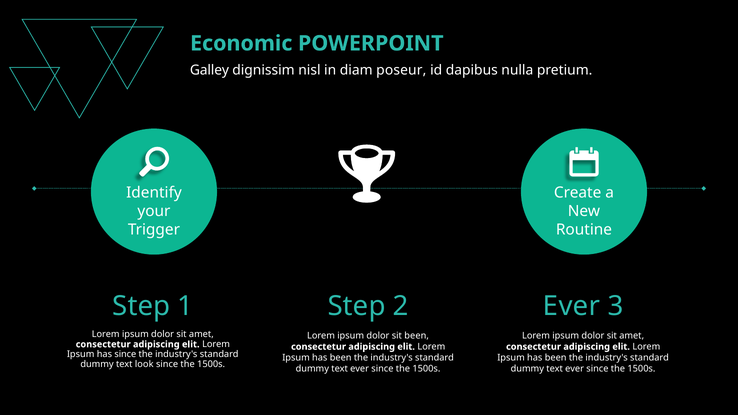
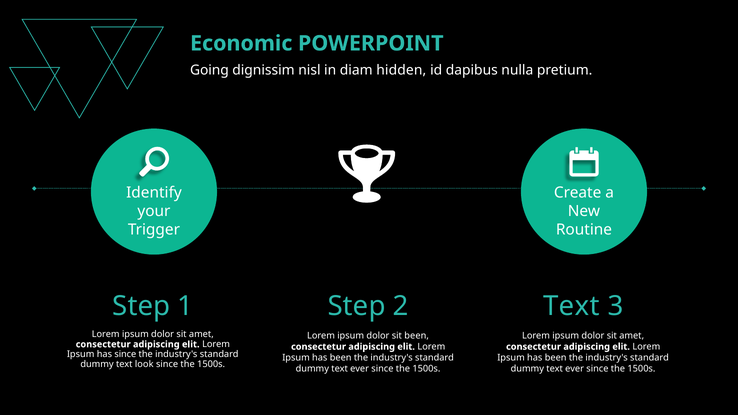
Galley: Galley -> Going
poseur: poseur -> hidden
Ever at (572, 306): Ever -> Text
